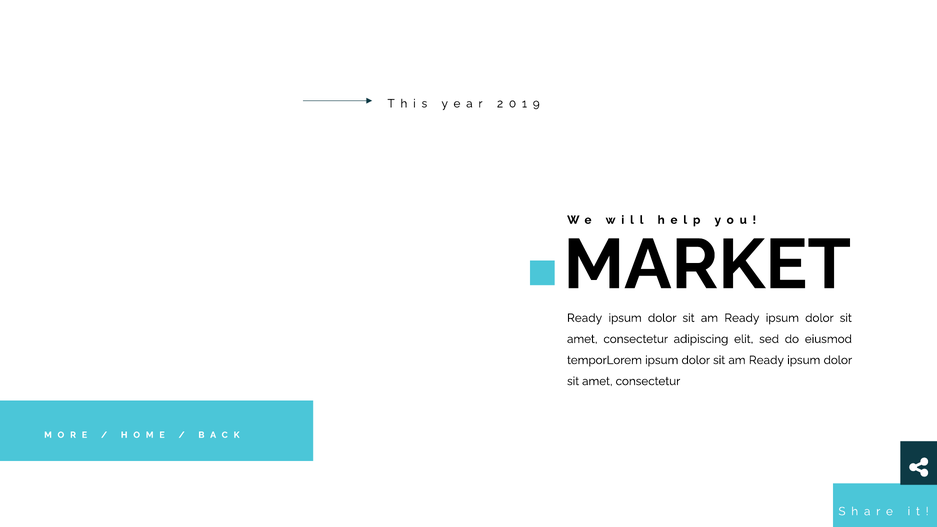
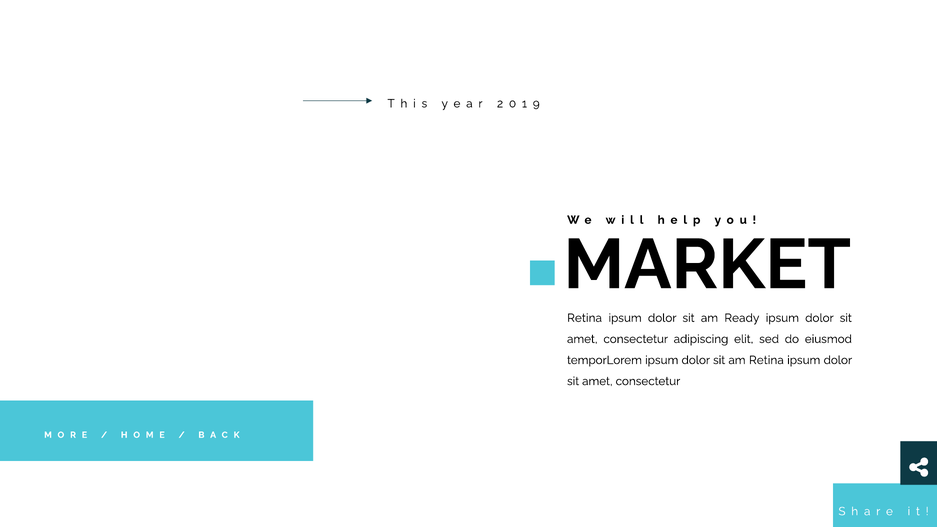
Ready at (585, 318): Ready -> Retina
Ready at (766, 360): Ready -> Retina
